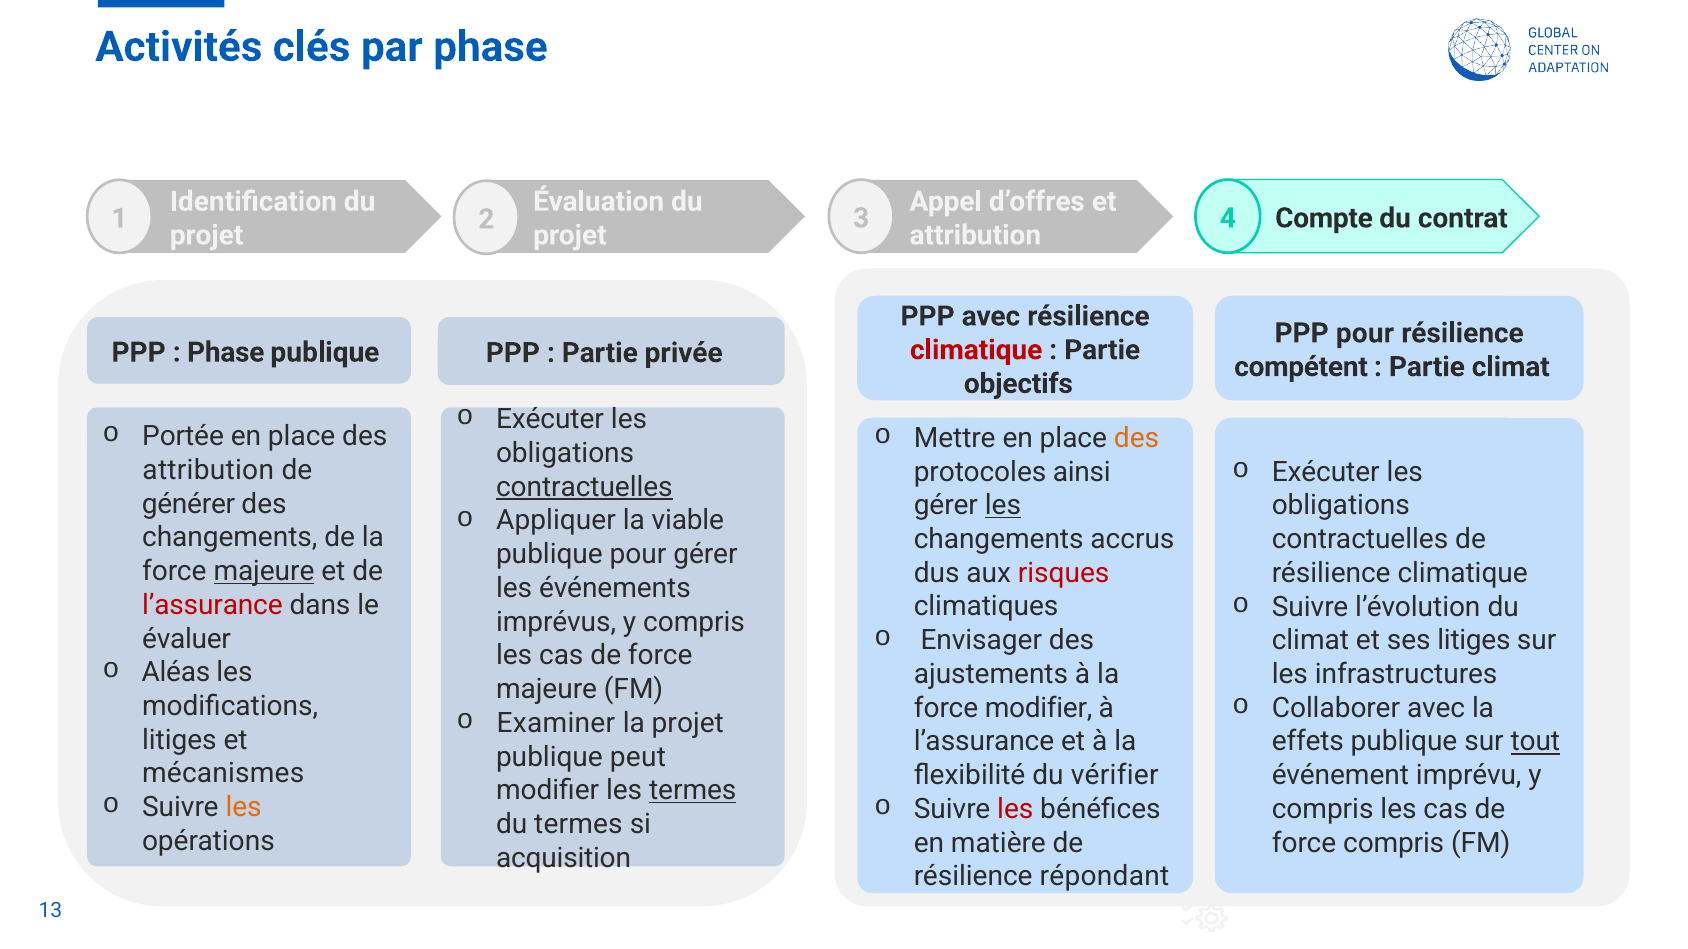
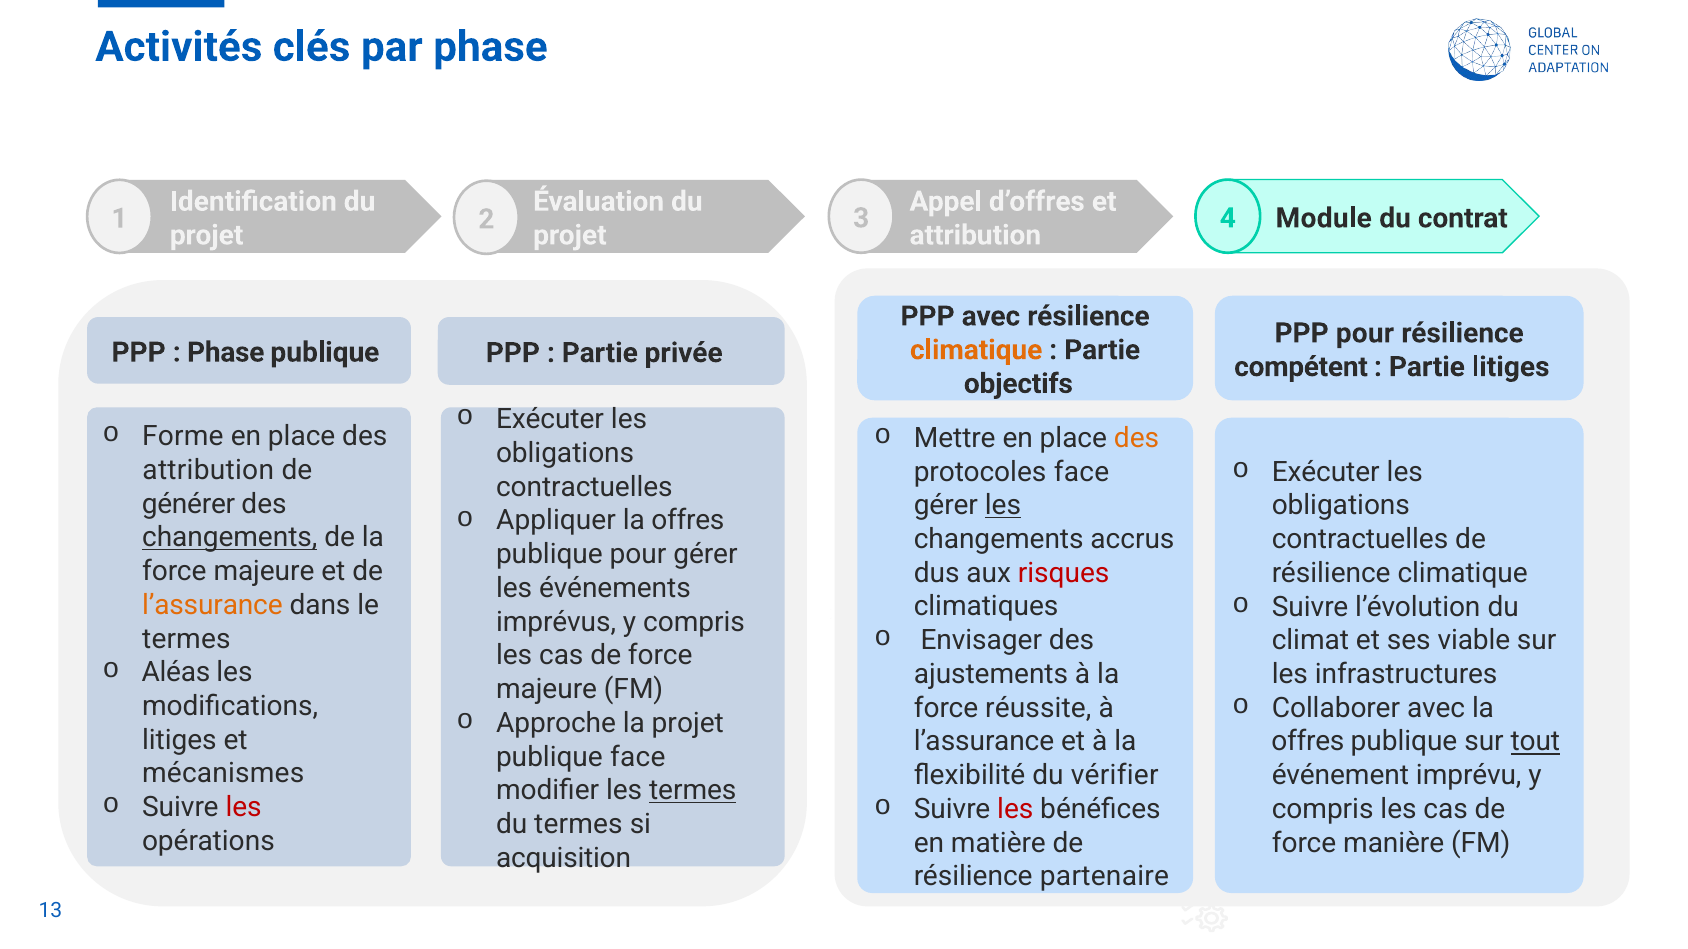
Compte: Compte -> Module
climatique at (976, 350) colour: red -> orange
Partie climat: climat -> litiges
Portée: Portée -> Forme
protocoles ainsi: ainsi -> face
contractuelles at (584, 487) underline: present -> none
viable at (688, 521): viable -> offres
changements at (230, 538) underline: none -> present
majeure at (264, 572) underline: present -> none
l’assurance at (212, 605) colour: red -> orange
évaluer at (187, 639): évaluer -> termes
ses litiges: litiges -> viable
force modifier: modifier -> réussite
Examiner: Examiner -> Approche
effets at (1308, 742): effets -> offres
publique peut: peut -> face
les at (244, 808) colour: orange -> red
force compris: compris -> manière
répondant: répondant -> partenaire
